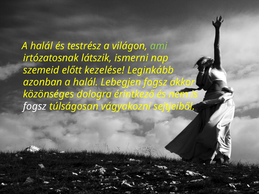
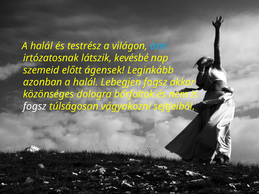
ami colour: light green -> light blue
ismerni: ismerni -> kevésbé
kezelése: kezelése -> ágensek
érintkező: érintkező -> bőrfoltok
